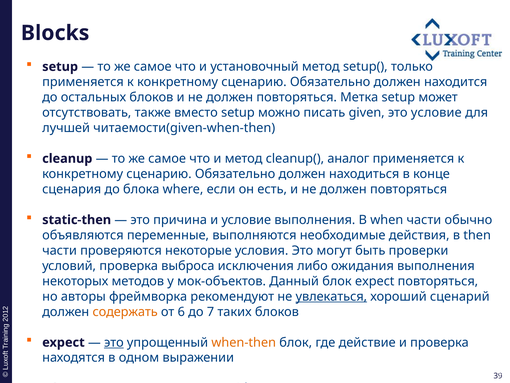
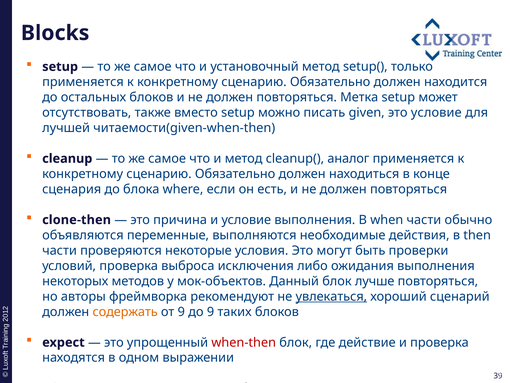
static-then: static-then -> clone-then
блок expect: expect -> лучше
от 6: 6 -> 9
до 7: 7 -> 9
это at (114, 342) underline: present -> none
when-then colour: orange -> red
